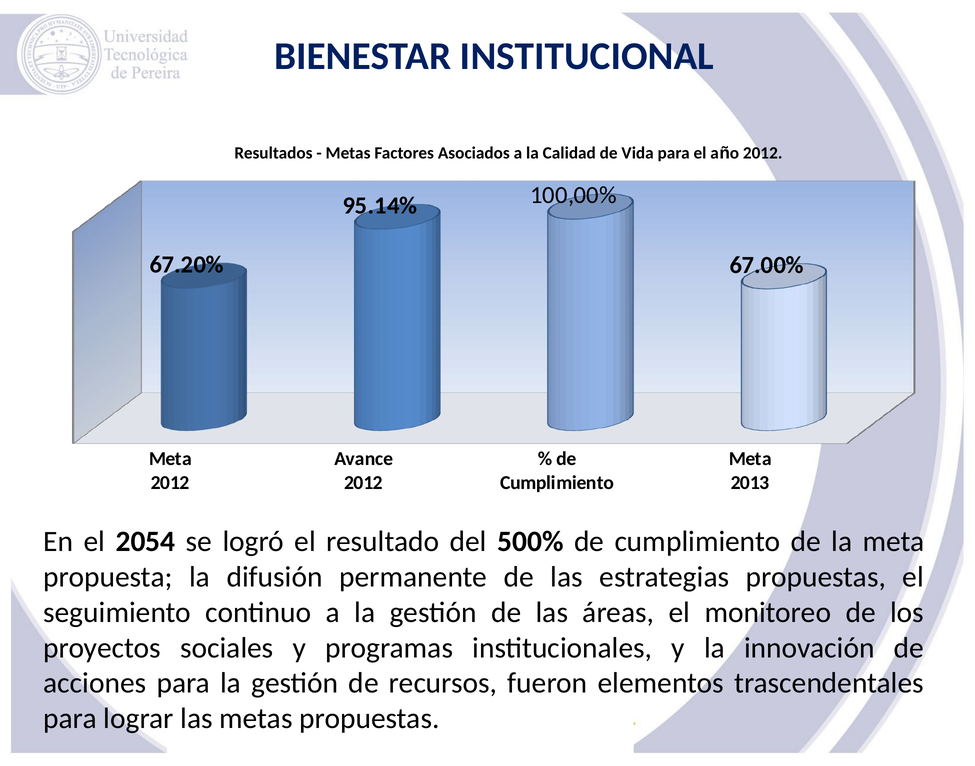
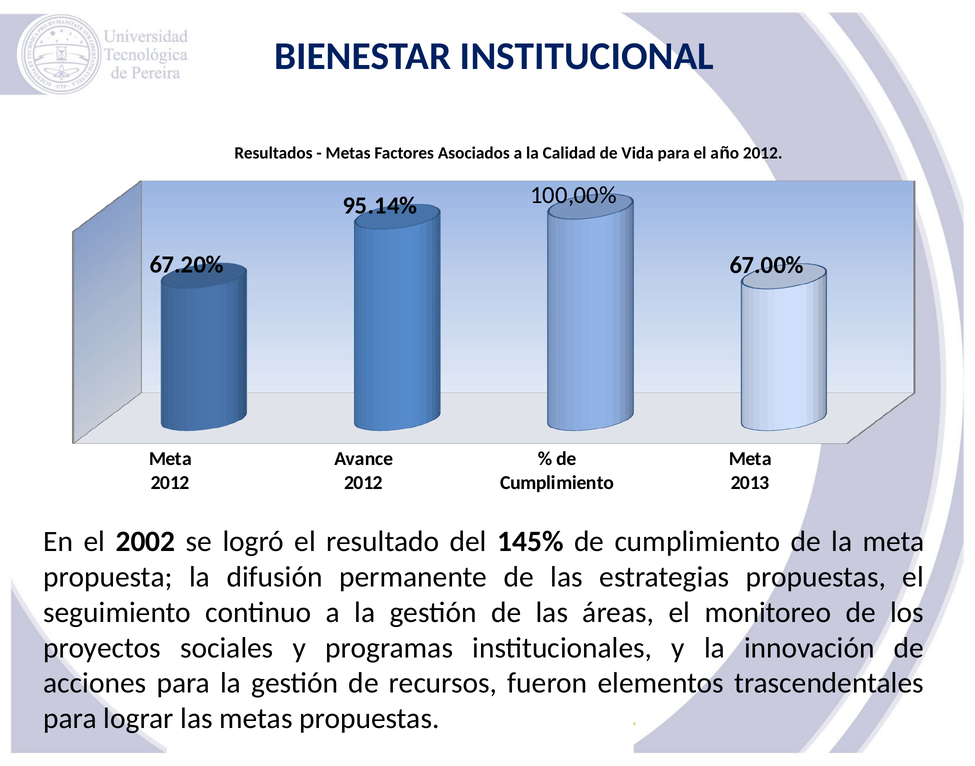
2054: 2054 -> 2002
500%: 500% -> 145%
